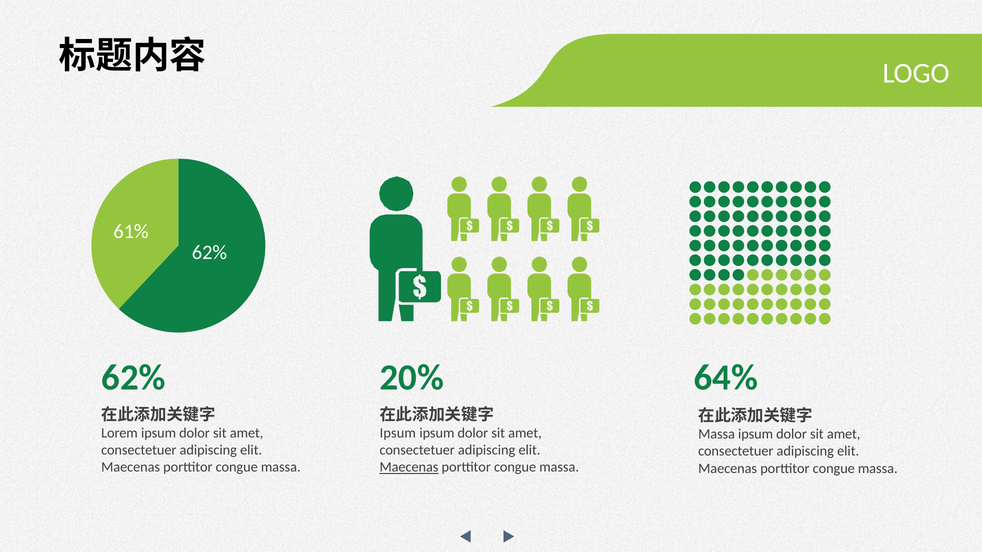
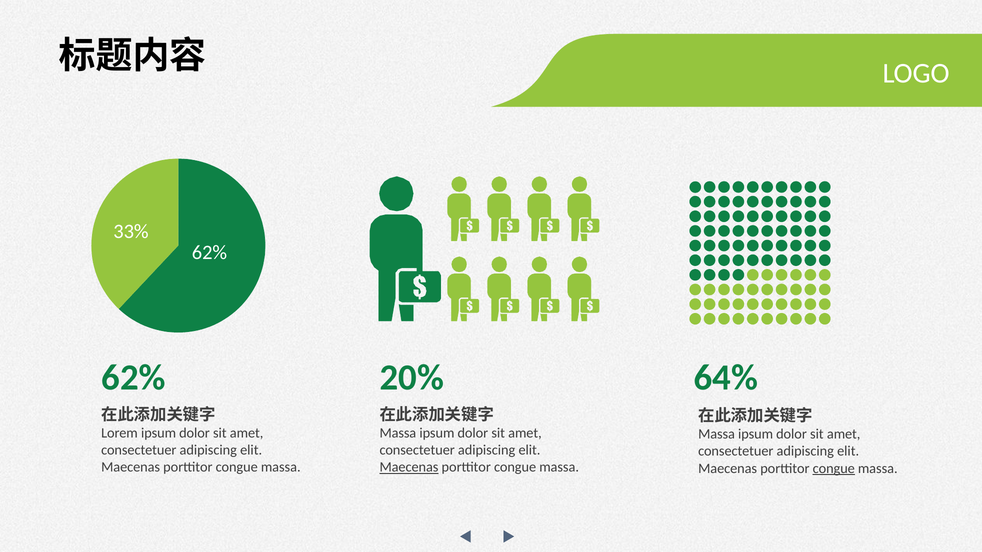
61%: 61% -> 33%
Ipsum at (398, 433): Ipsum -> Massa
congue at (834, 469) underline: none -> present
